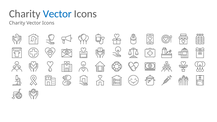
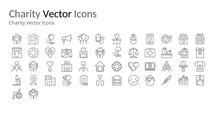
Vector at (57, 14) colour: blue -> black
